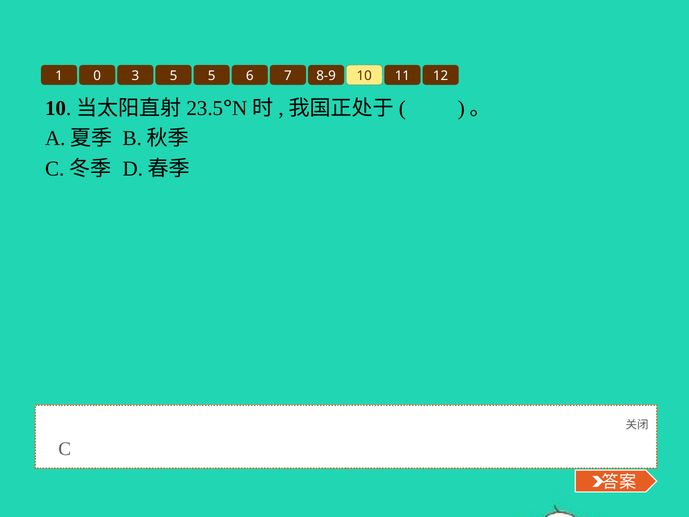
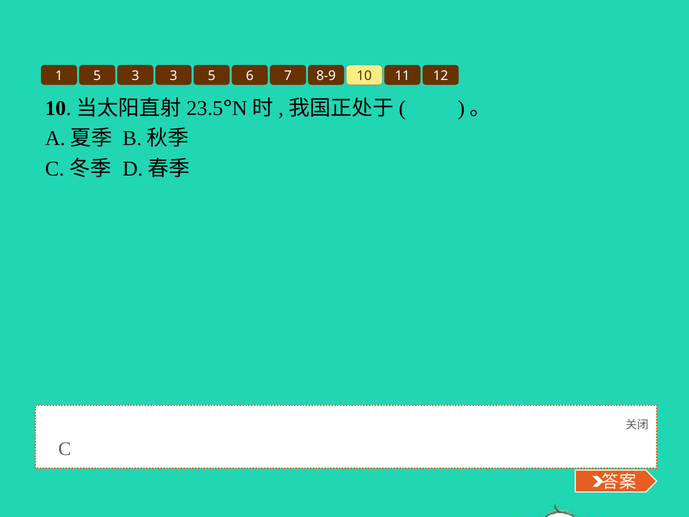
1 0: 0 -> 5
3 5: 5 -> 3
